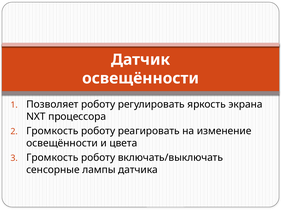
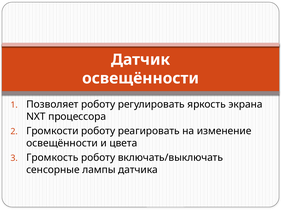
Громкость at (52, 131): Громкость -> Громкости
